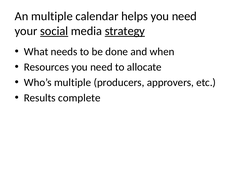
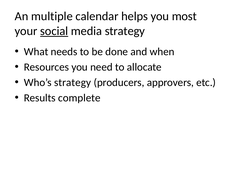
helps you need: need -> most
strategy at (125, 31) underline: present -> none
Who’s multiple: multiple -> strategy
